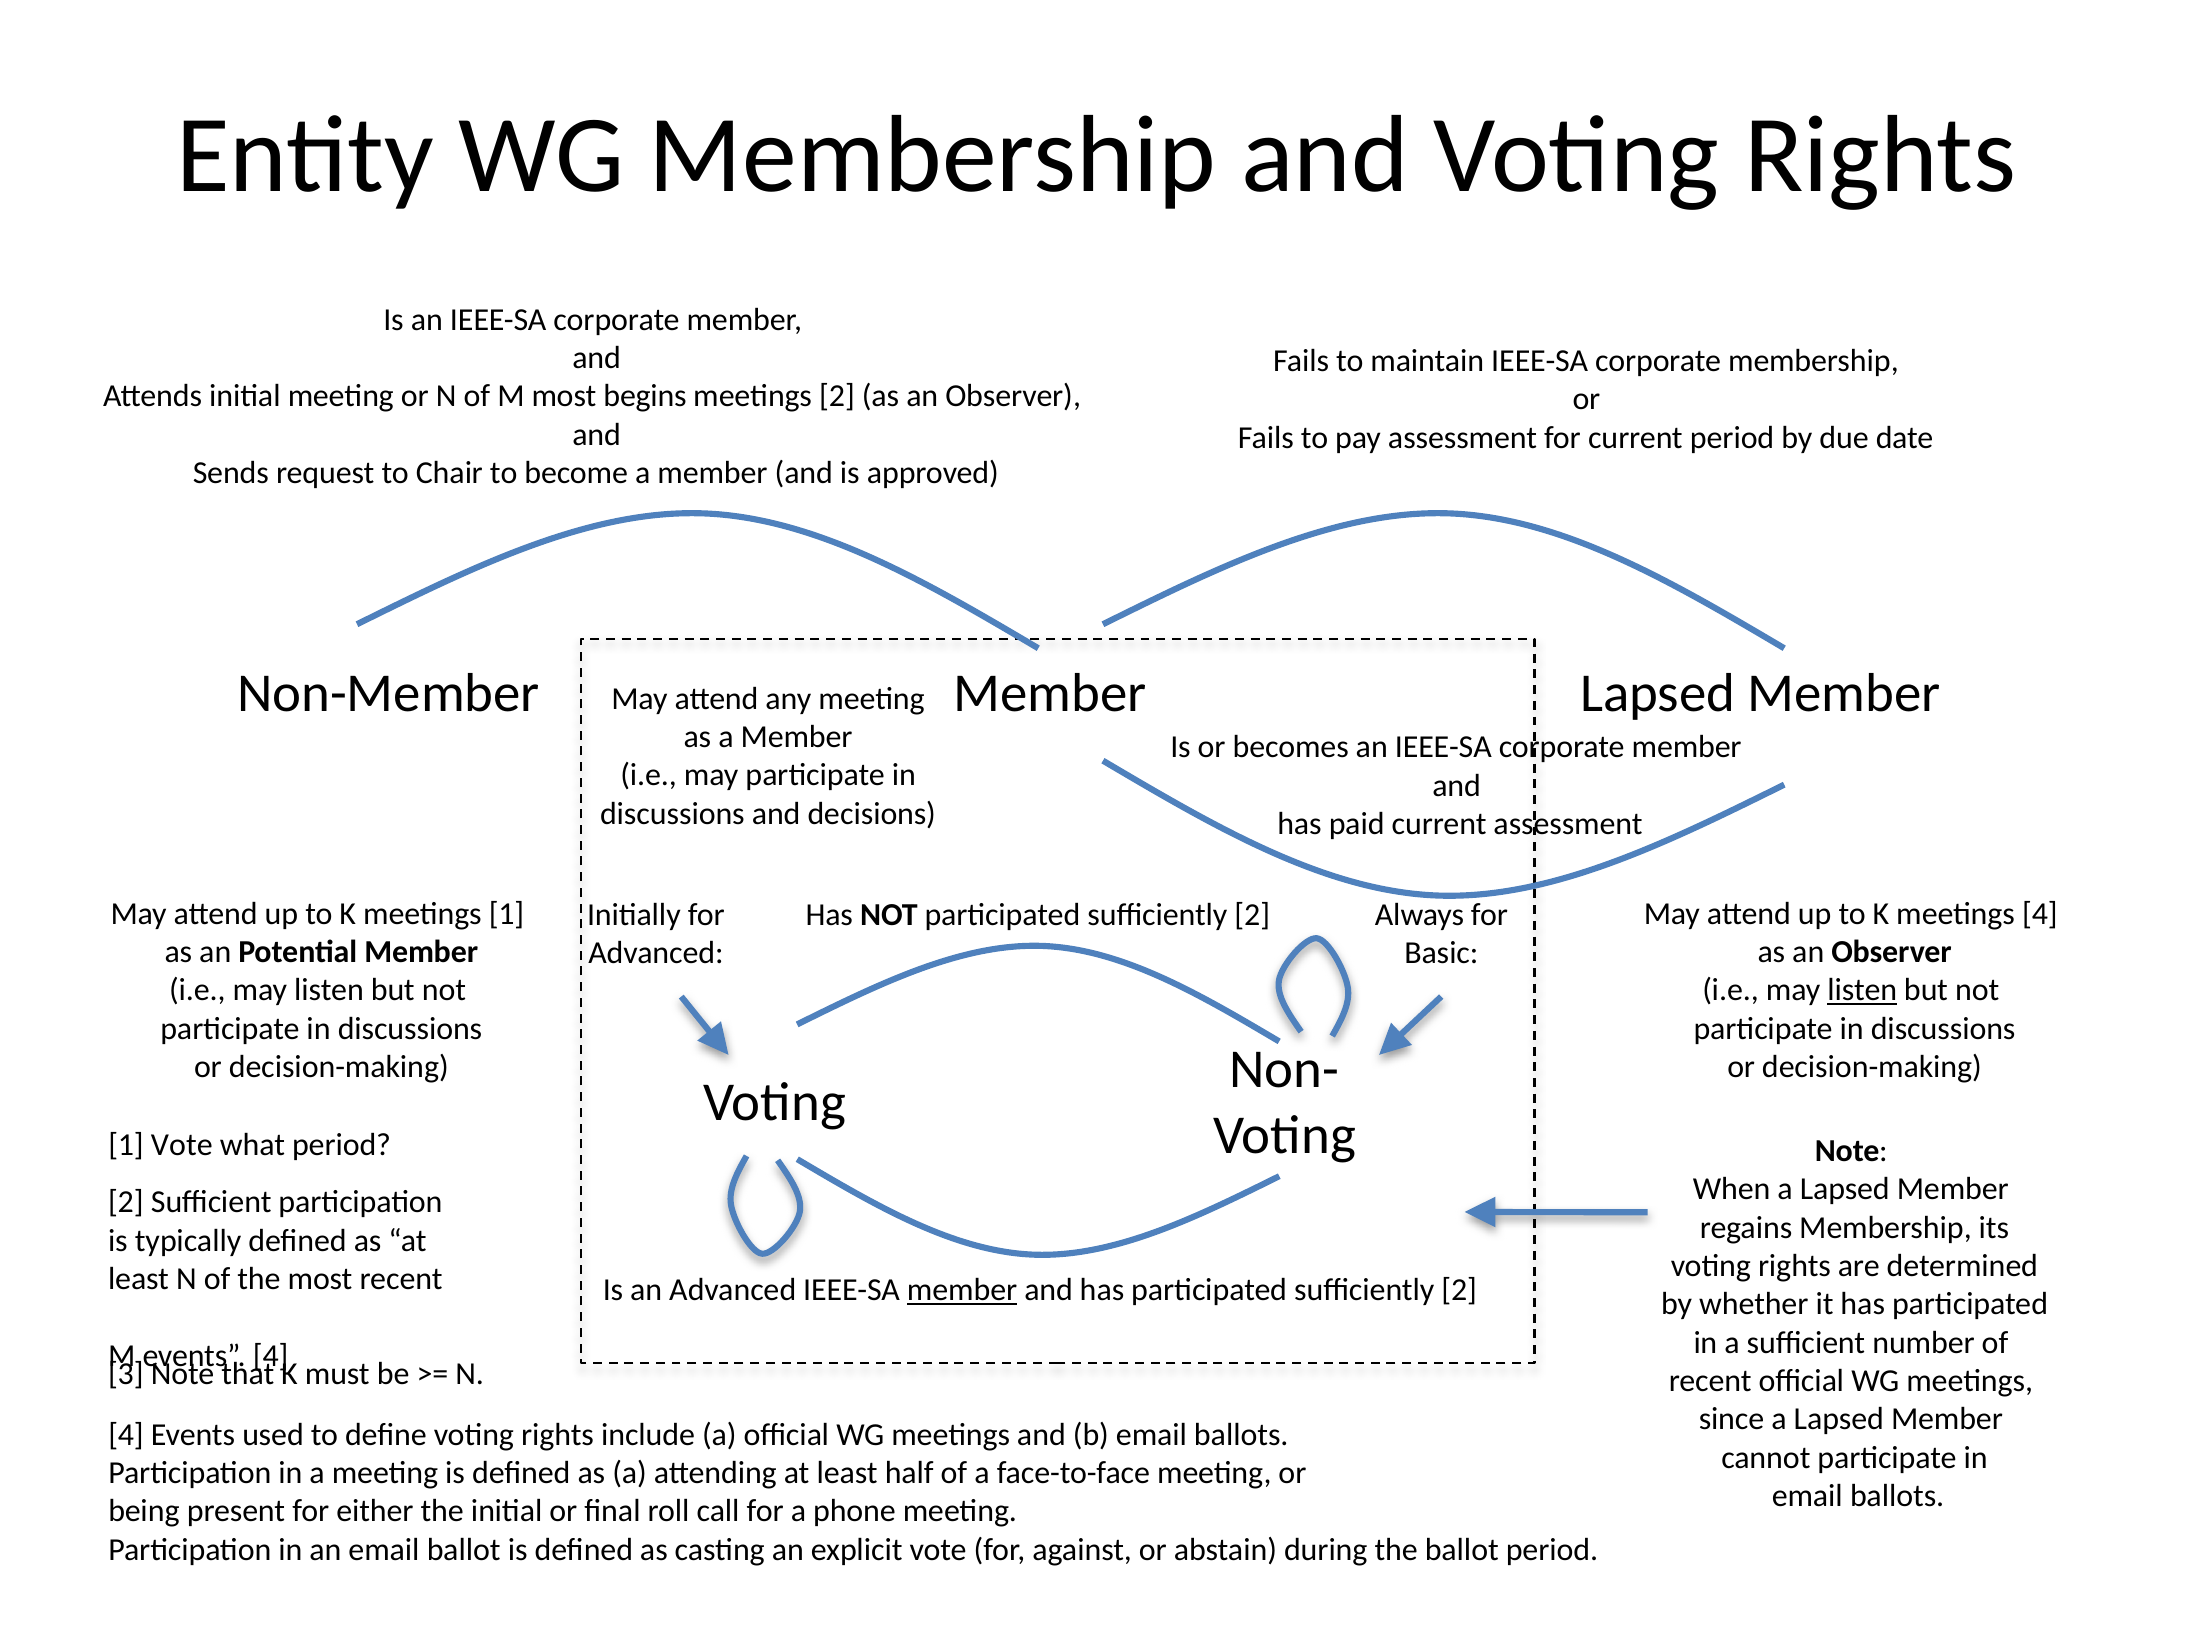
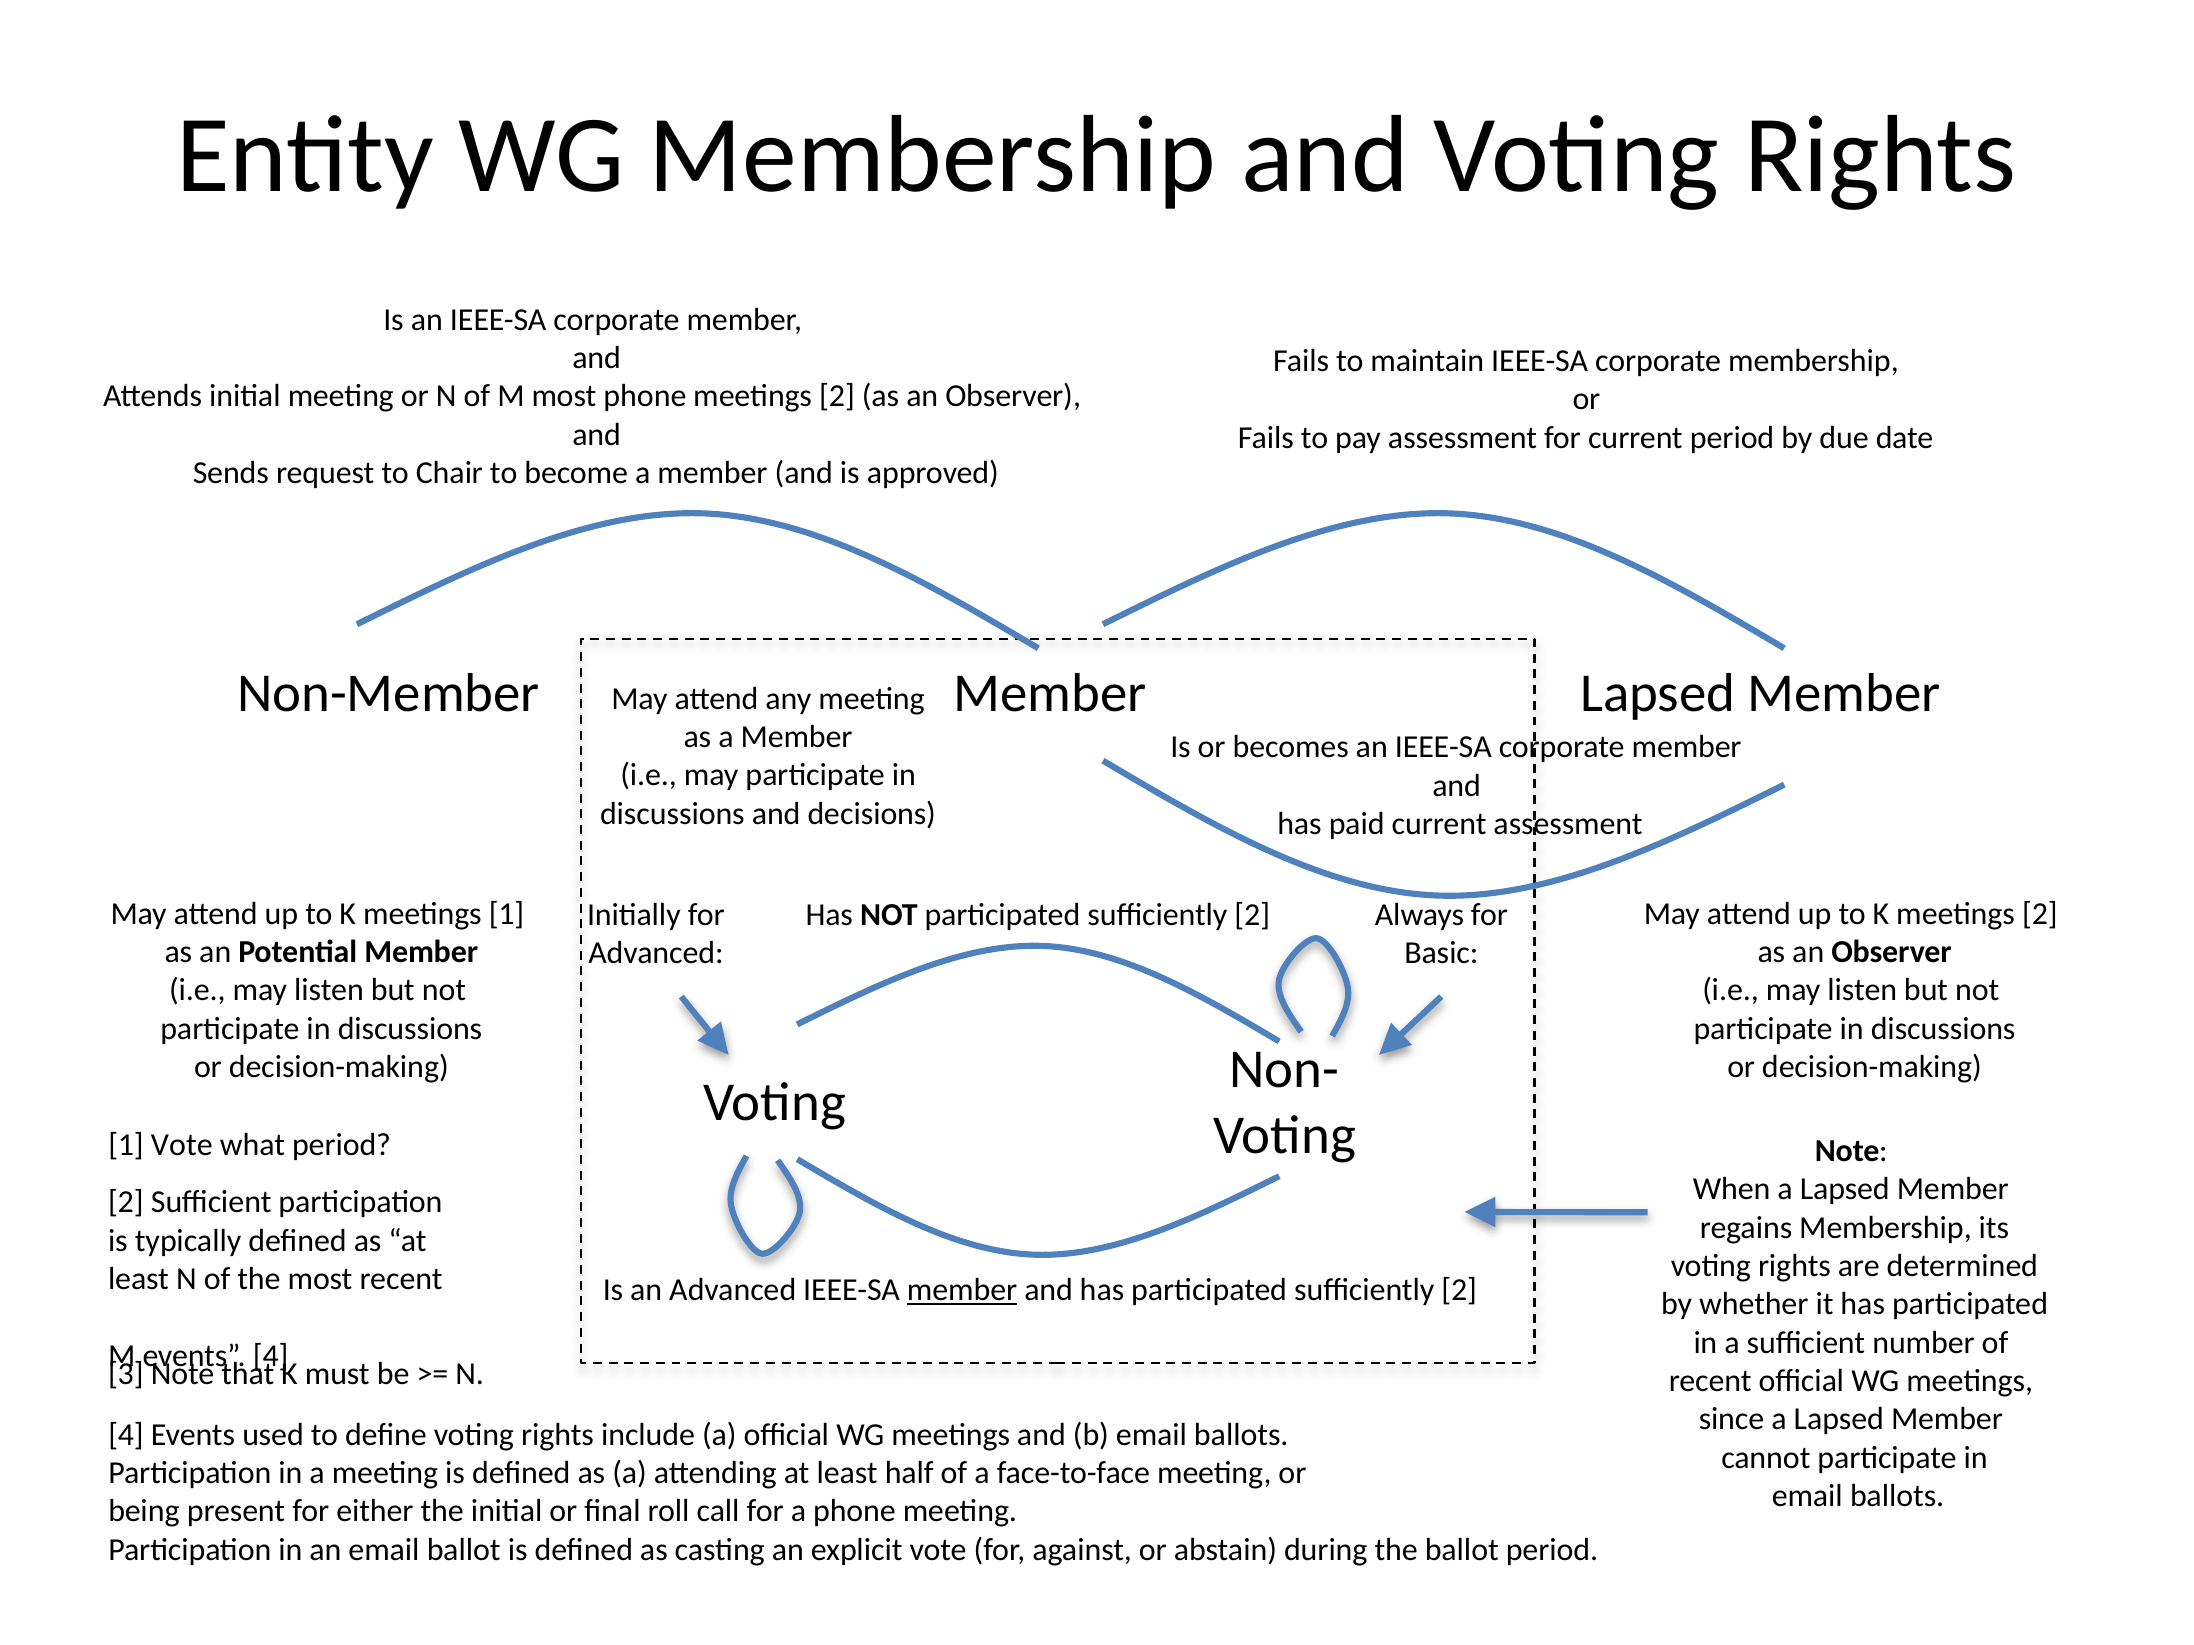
most begins: begins -> phone
K meetings 4: 4 -> 2
listen at (1862, 991) underline: present -> none
